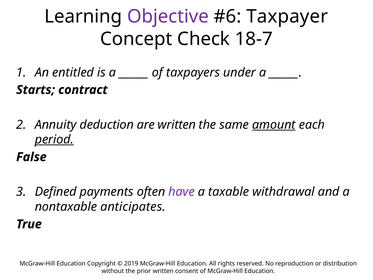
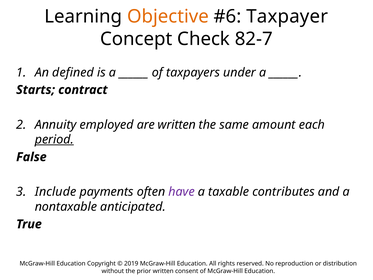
Objective colour: purple -> orange
18-7: 18-7 -> 82-7
entitled: entitled -> defined
deduction: deduction -> employed
amount underline: present -> none
Defined: Defined -> Include
withdrawal: withdrawal -> contributes
anticipates: anticipates -> anticipated
